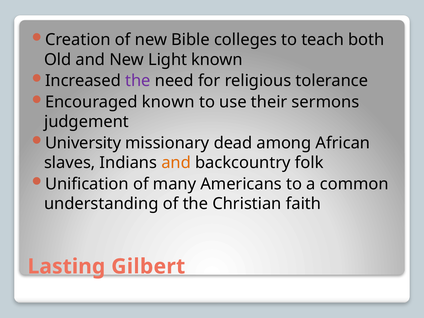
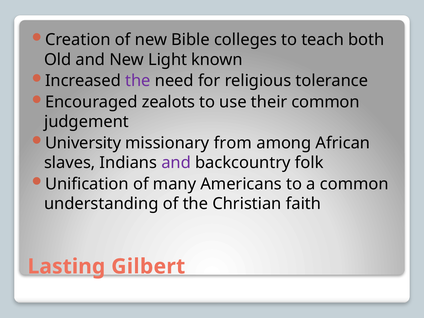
Encouraged known: known -> zealots
their sermons: sermons -> common
dead: dead -> from
and at (176, 163) colour: orange -> purple
